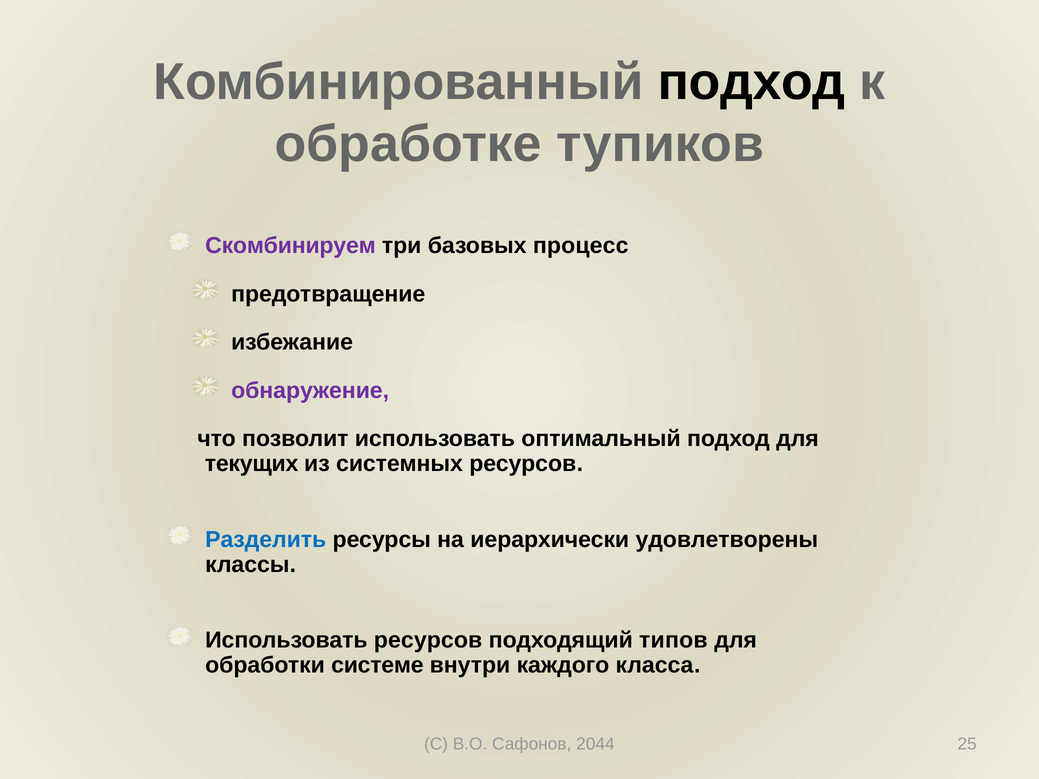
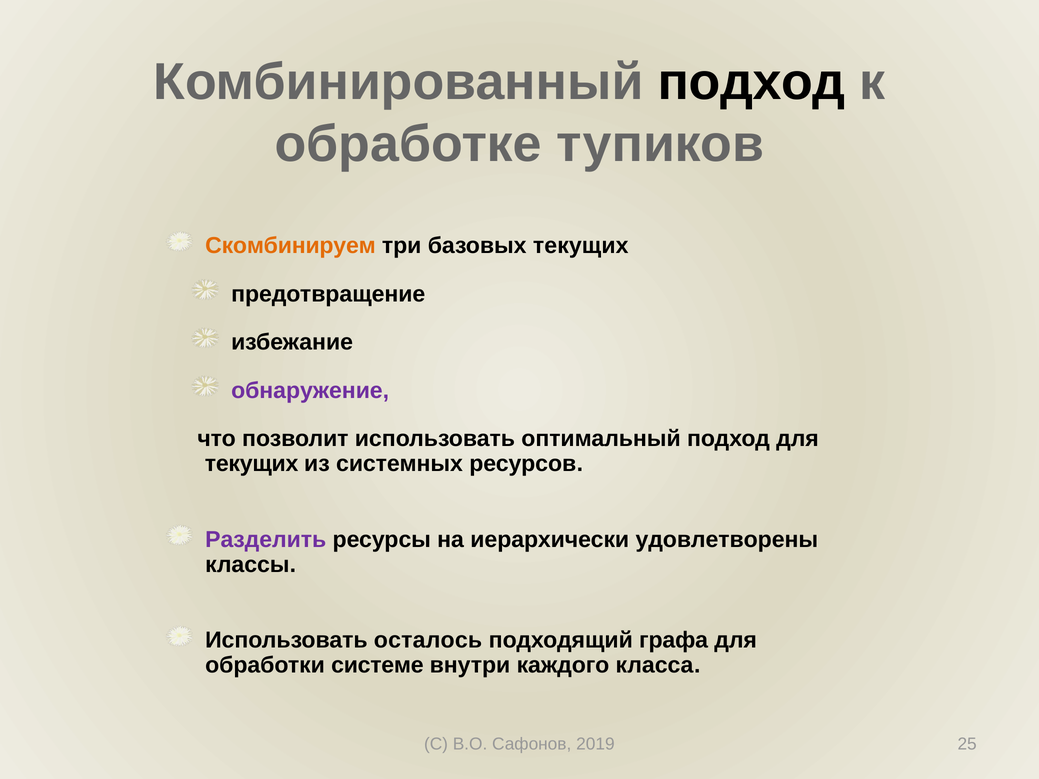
Скомбинируем colour: purple -> orange
базовых процесс: процесс -> текущих
Разделить colour: blue -> purple
Использовать ресурсов: ресурсов -> осталось
типов: типов -> графа
2044: 2044 -> 2019
